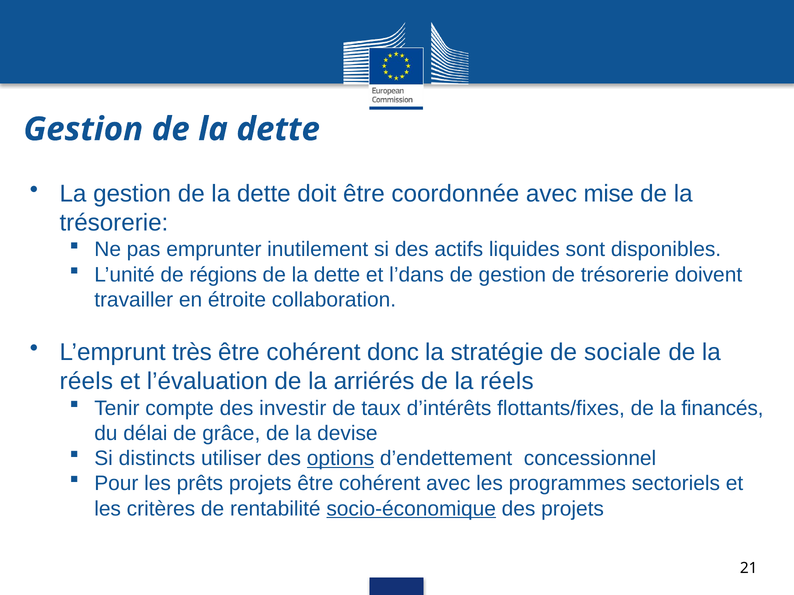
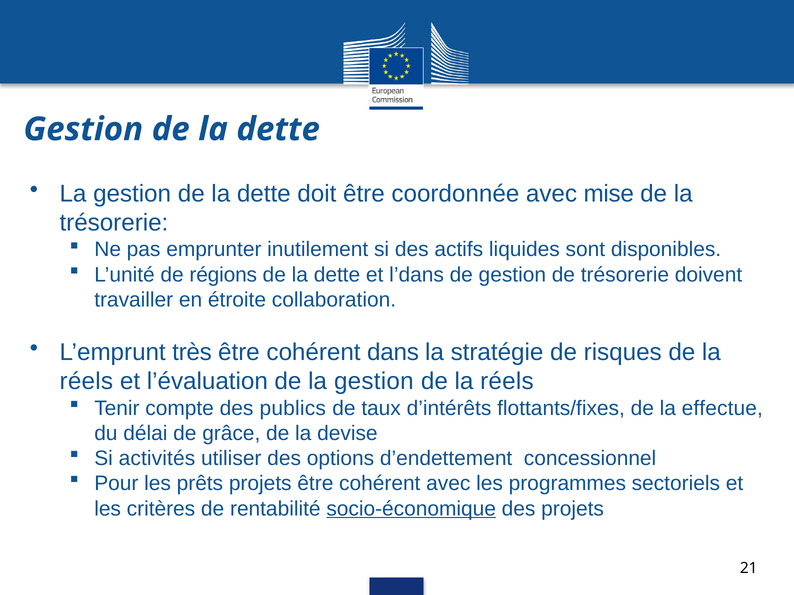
donc: donc -> dans
sociale: sociale -> risques
de la arriérés: arriérés -> gestion
investir: investir -> publics
financés: financés -> effectue
distincts: distincts -> activités
options underline: present -> none
